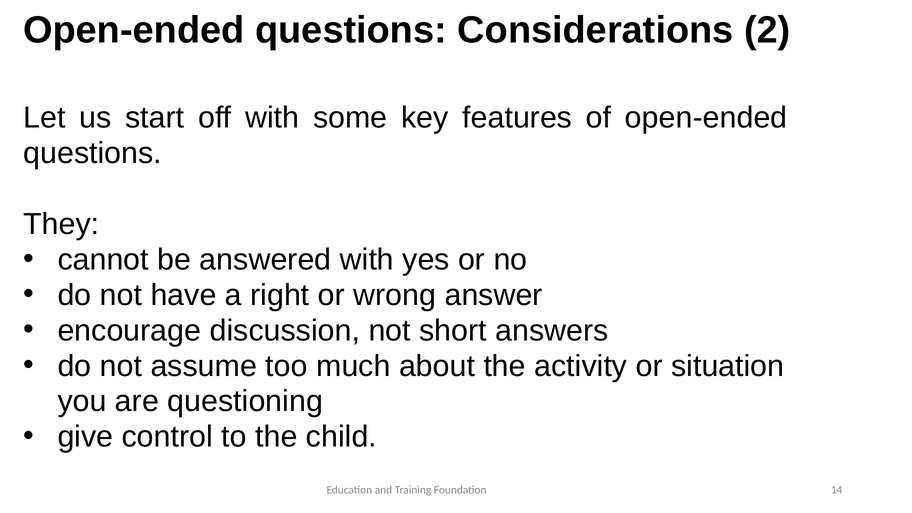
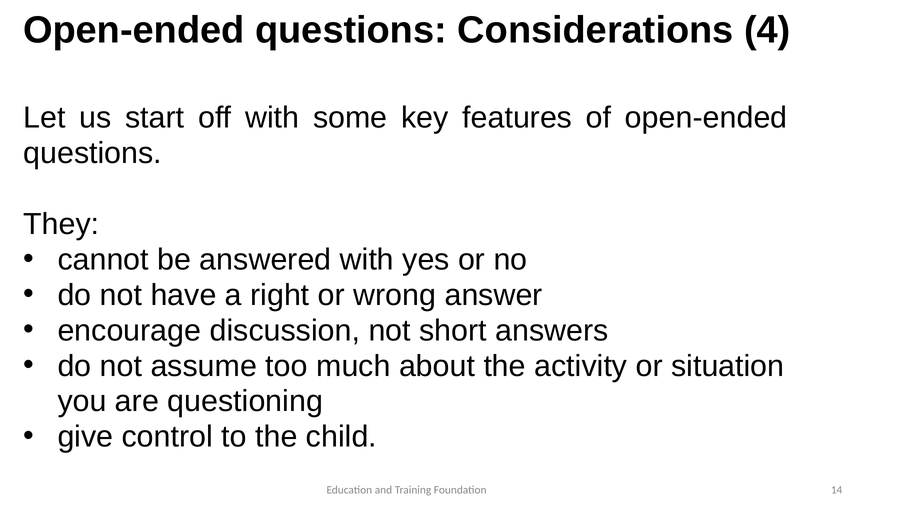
2: 2 -> 4
